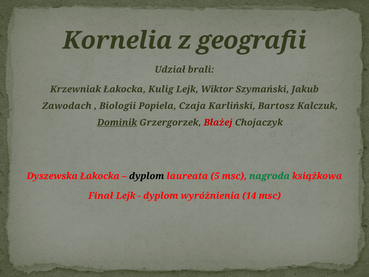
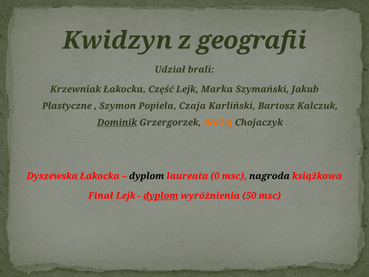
Kornelia: Kornelia -> Kwidzyn
Kulig: Kulig -> Część
Wiktor: Wiktor -> Marka
Zawodach: Zawodach -> Plastyczne
Biologii: Biologii -> Szymon
Błażej colour: red -> orange
5: 5 -> 0
nagroda colour: green -> black
dyplom at (161, 196) underline: none -> present
14: 14 -> 50
